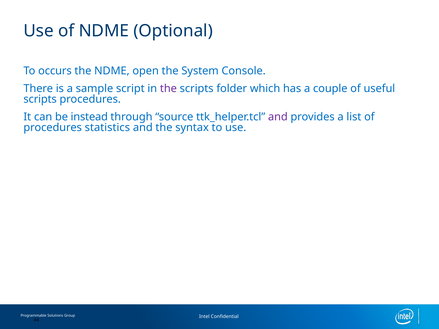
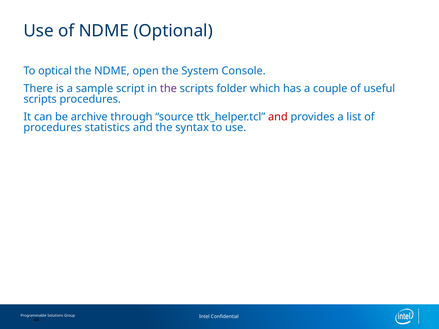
occurs: occurs -> optical
instead: instead -> archive
and at (278, 117) colour: purple -> red
